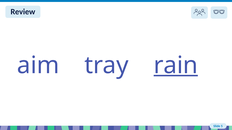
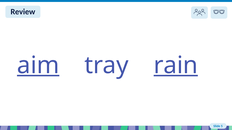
aim underline: none -> present
